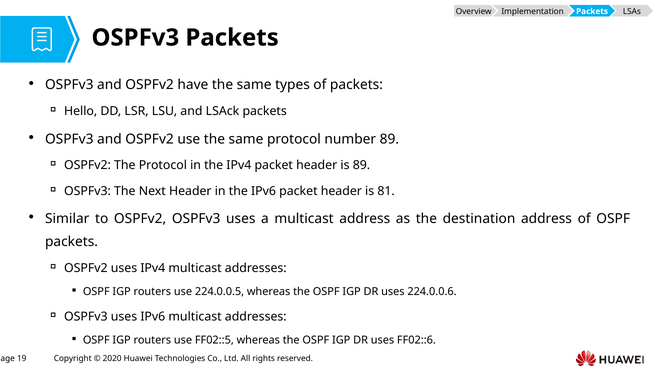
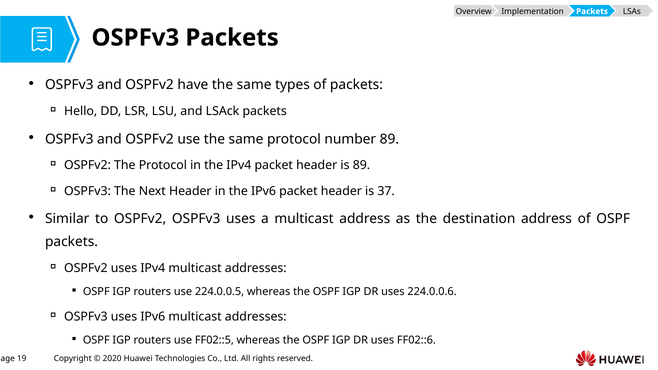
81: 81 -> 37
